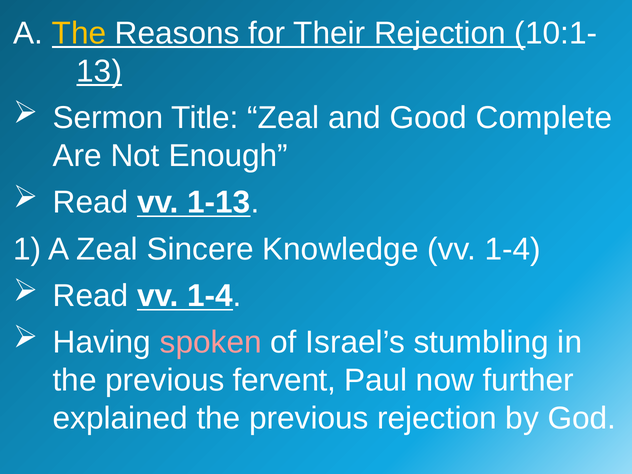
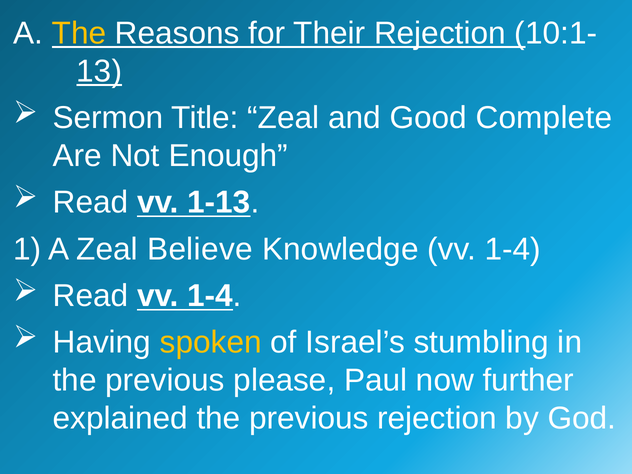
Sincere: Sincere -> Believe
spoken colour: pink -> yellow
fervent: fervent -> please
